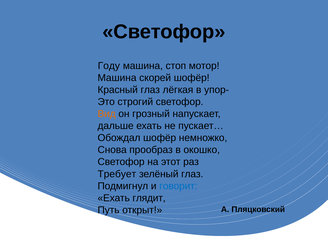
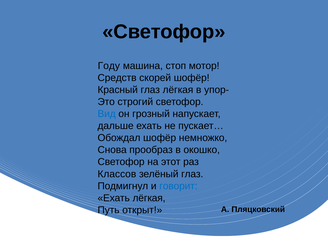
Машина at (117, 78): Машина -> Средств
Вид colour: orange -> blue
Требует: Требует -> Классов
Ехать глядит: глядит -> лёгкая
